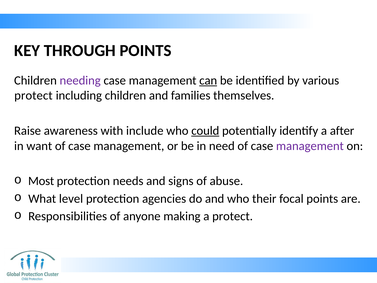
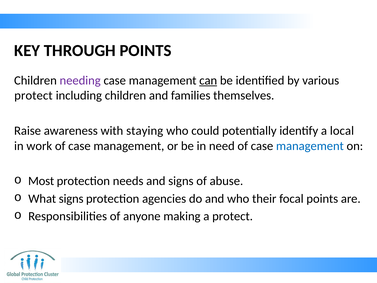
include: include -> staying
could underline: present -> none
after: after -> local
want: want -> work
management at (310, 146) colour: purple -> blue
What level: level -> signs
